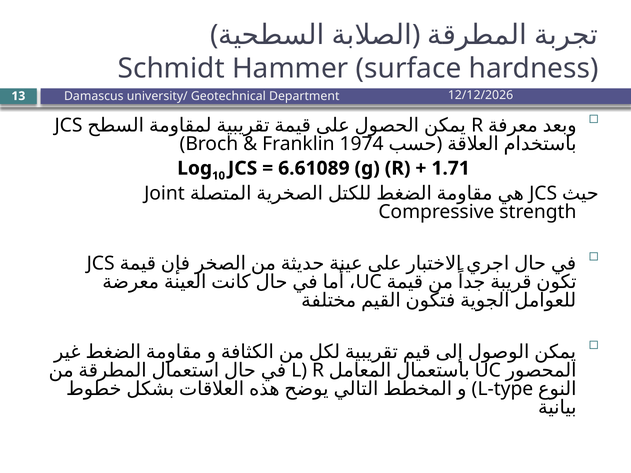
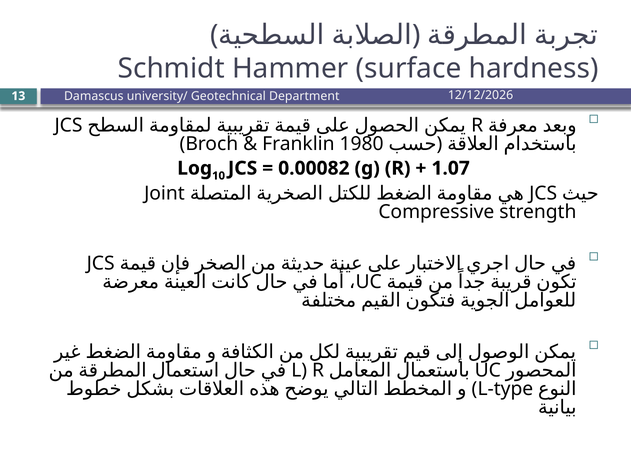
1974: 1974 -> 1980
6.61089: 6.61089 -> 0.00082
1.71: 1.71 -> 1.07
